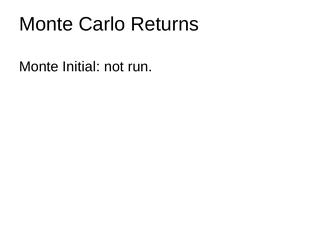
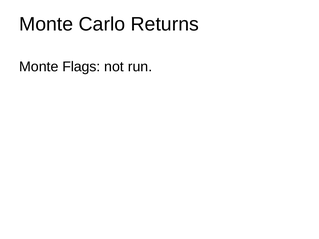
Initial: Initial -> Flags
